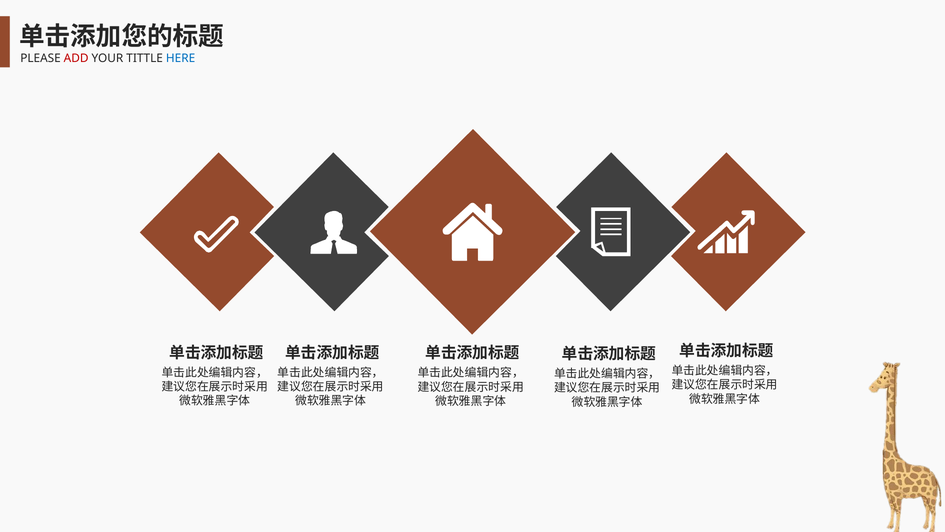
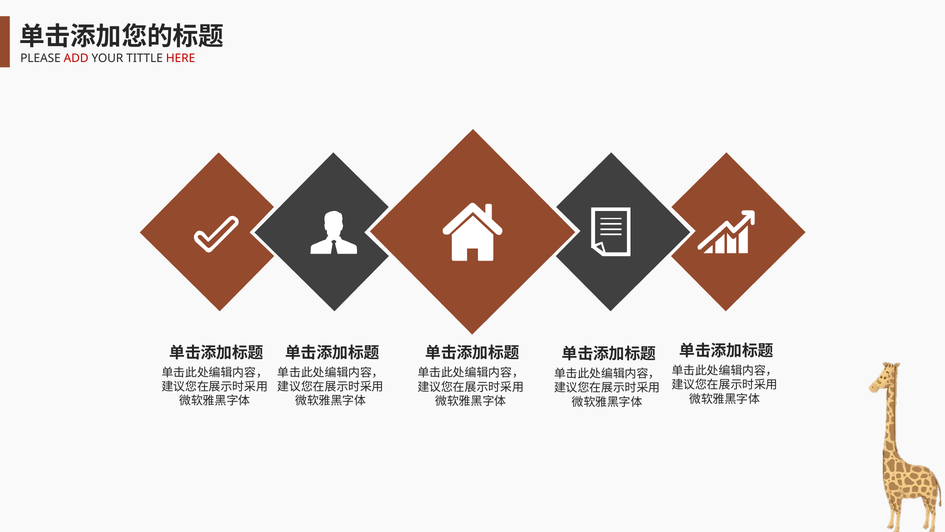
HERE colour: blue -> red
